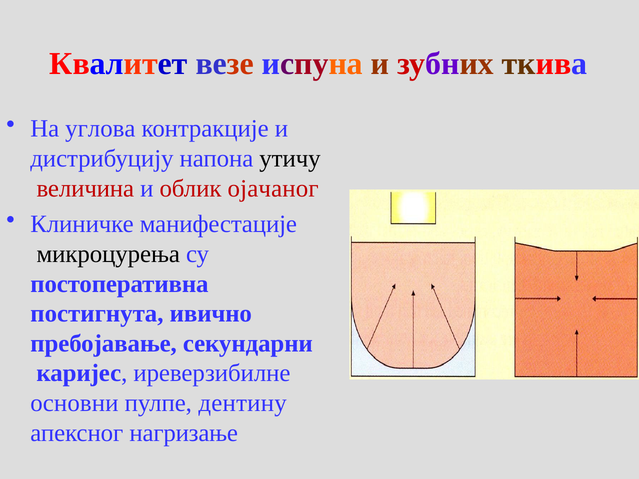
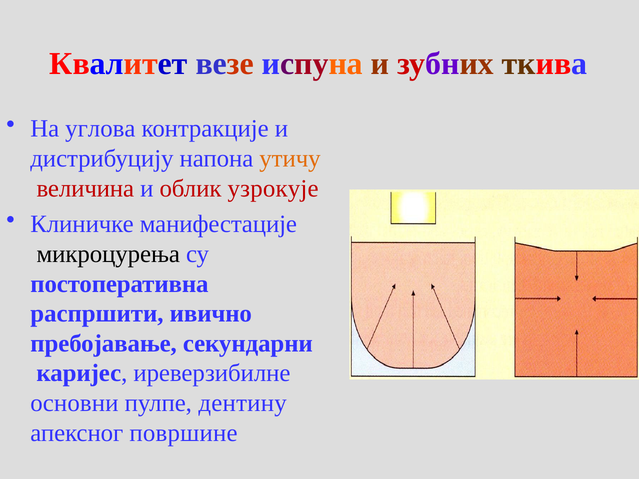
утичу colour: black -> orange
ојачаног: ојачаног -> узрокује
постигнута: постигнута -> распршити
нагризање: нагризање -> површине
